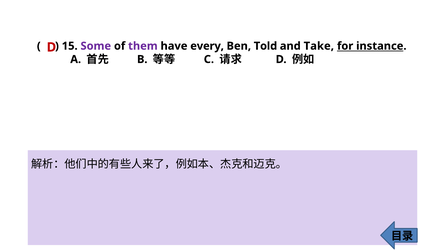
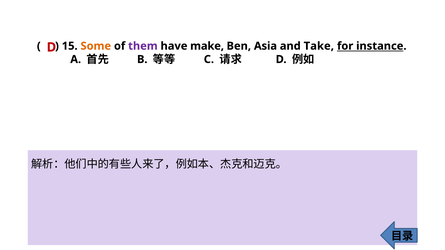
Some colour: purple -> orange
every: every -> make
Told: Told -> Asia
